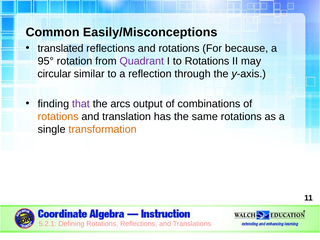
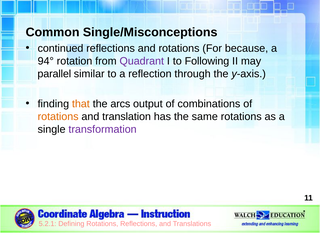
Easily/Misconceptions: Easily/Misconceptions -> Single/Misconceptions
translated: translated -> continued
95°: 95° -> 94°
to Rotations: Rotations -> Following
circular: circular -> parallel
that colour: purple -> orange
transformation colour: orange -> purple
